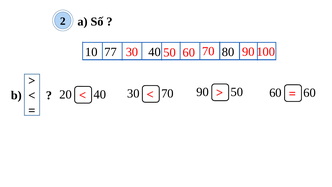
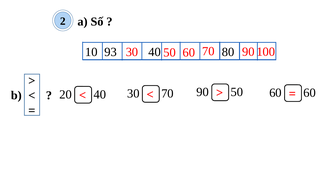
77: 77 -> 93
